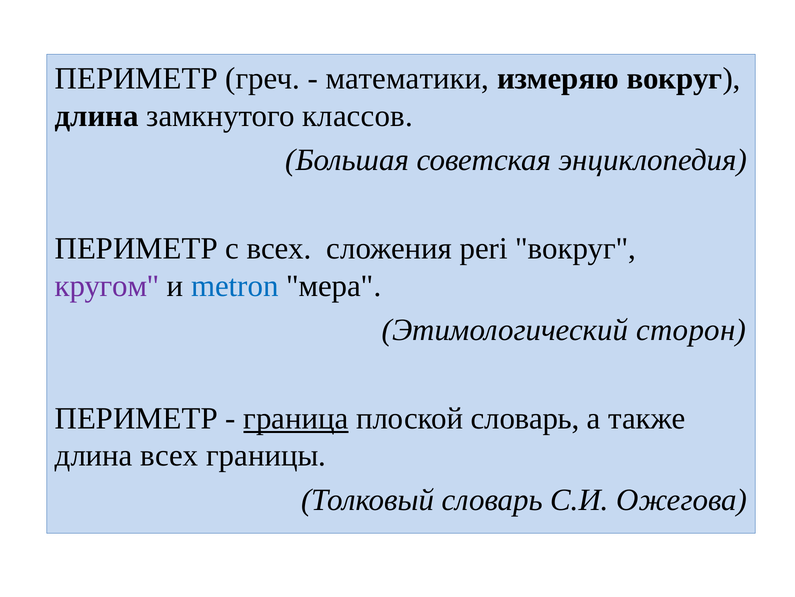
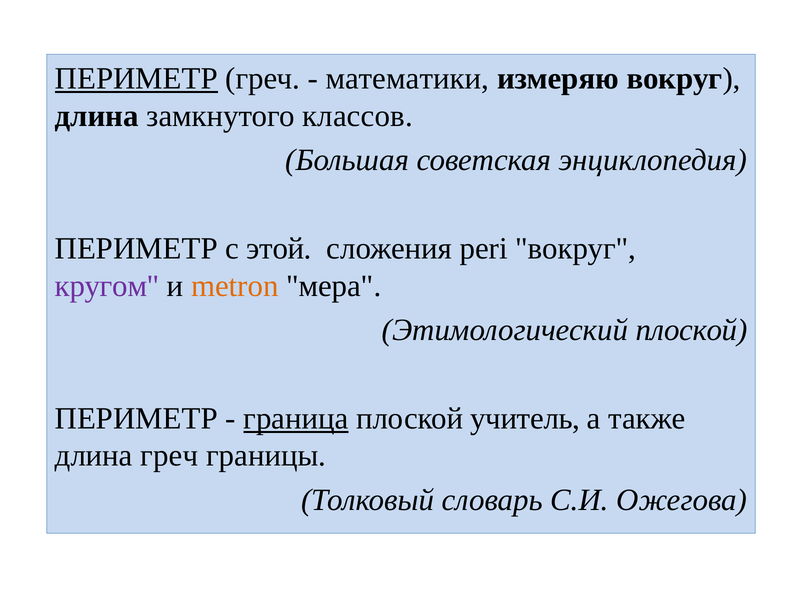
ПЕРИМЕТР at (136, 79) underline: none -> present
с всех: всех -> этой
metron colour: blue -> orange
Этимологический сторон: сторон -> плоской
плоской словарь: словарь -> учитель
длина всех: всех -> греч
